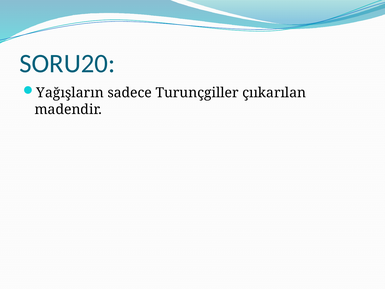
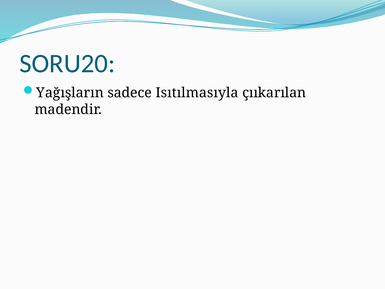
Turunçgiller: Turunçgiller -> Isıtılmasıyla
